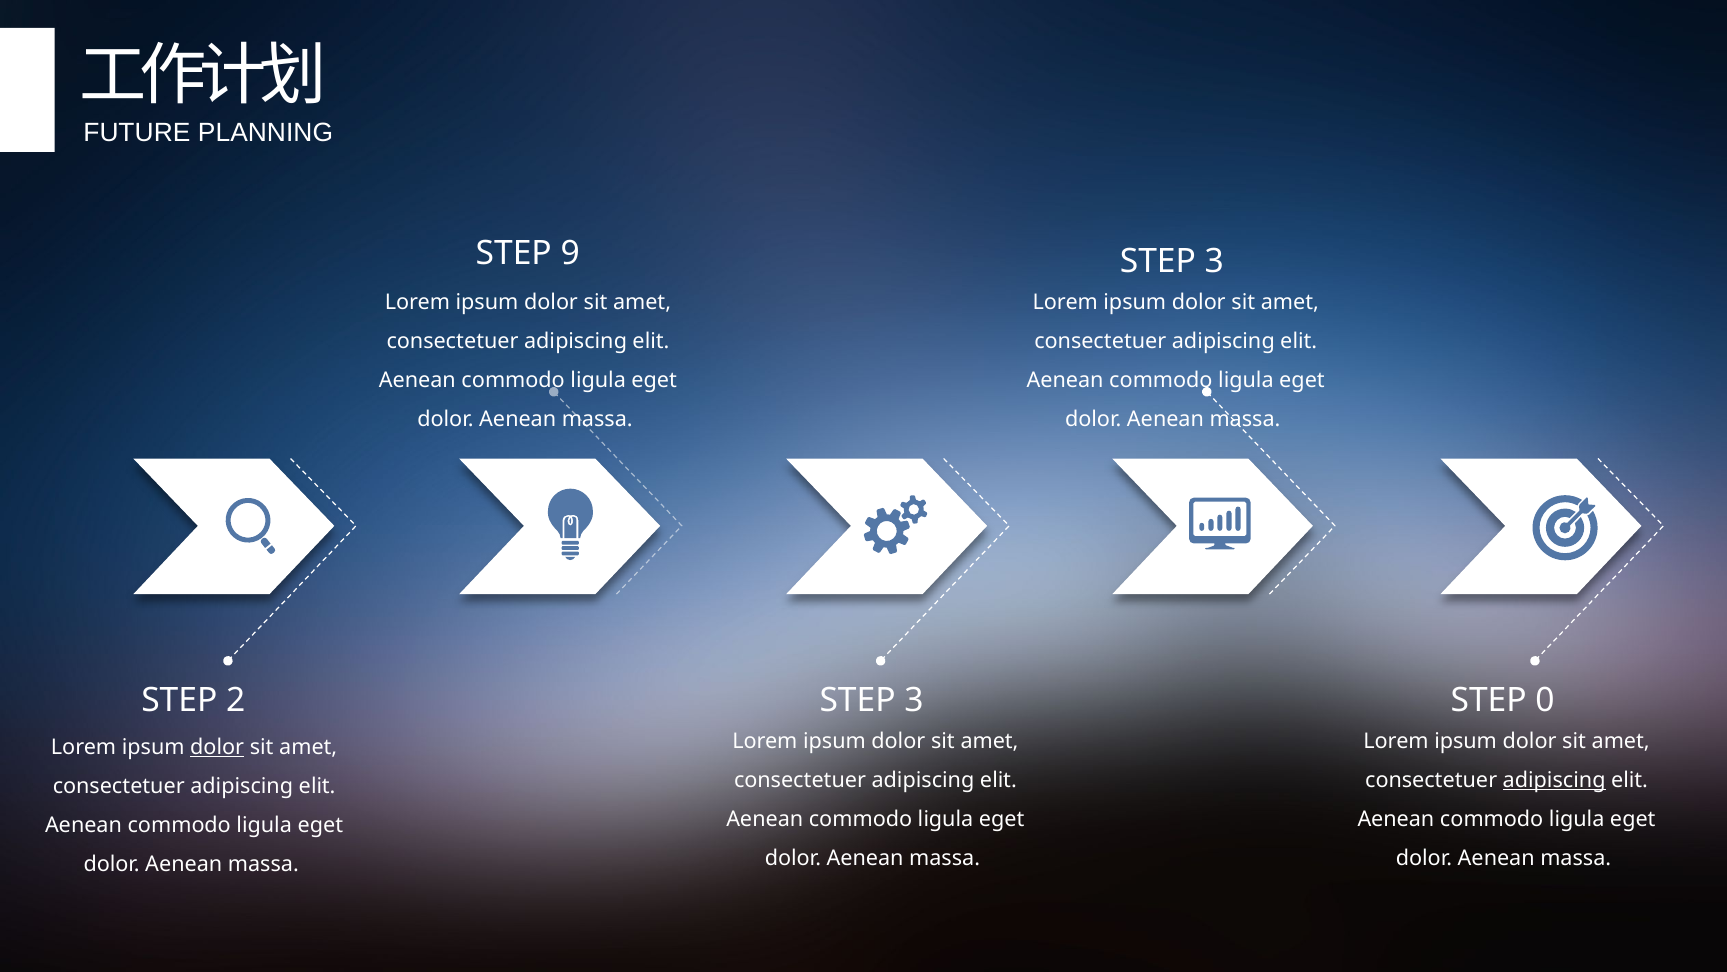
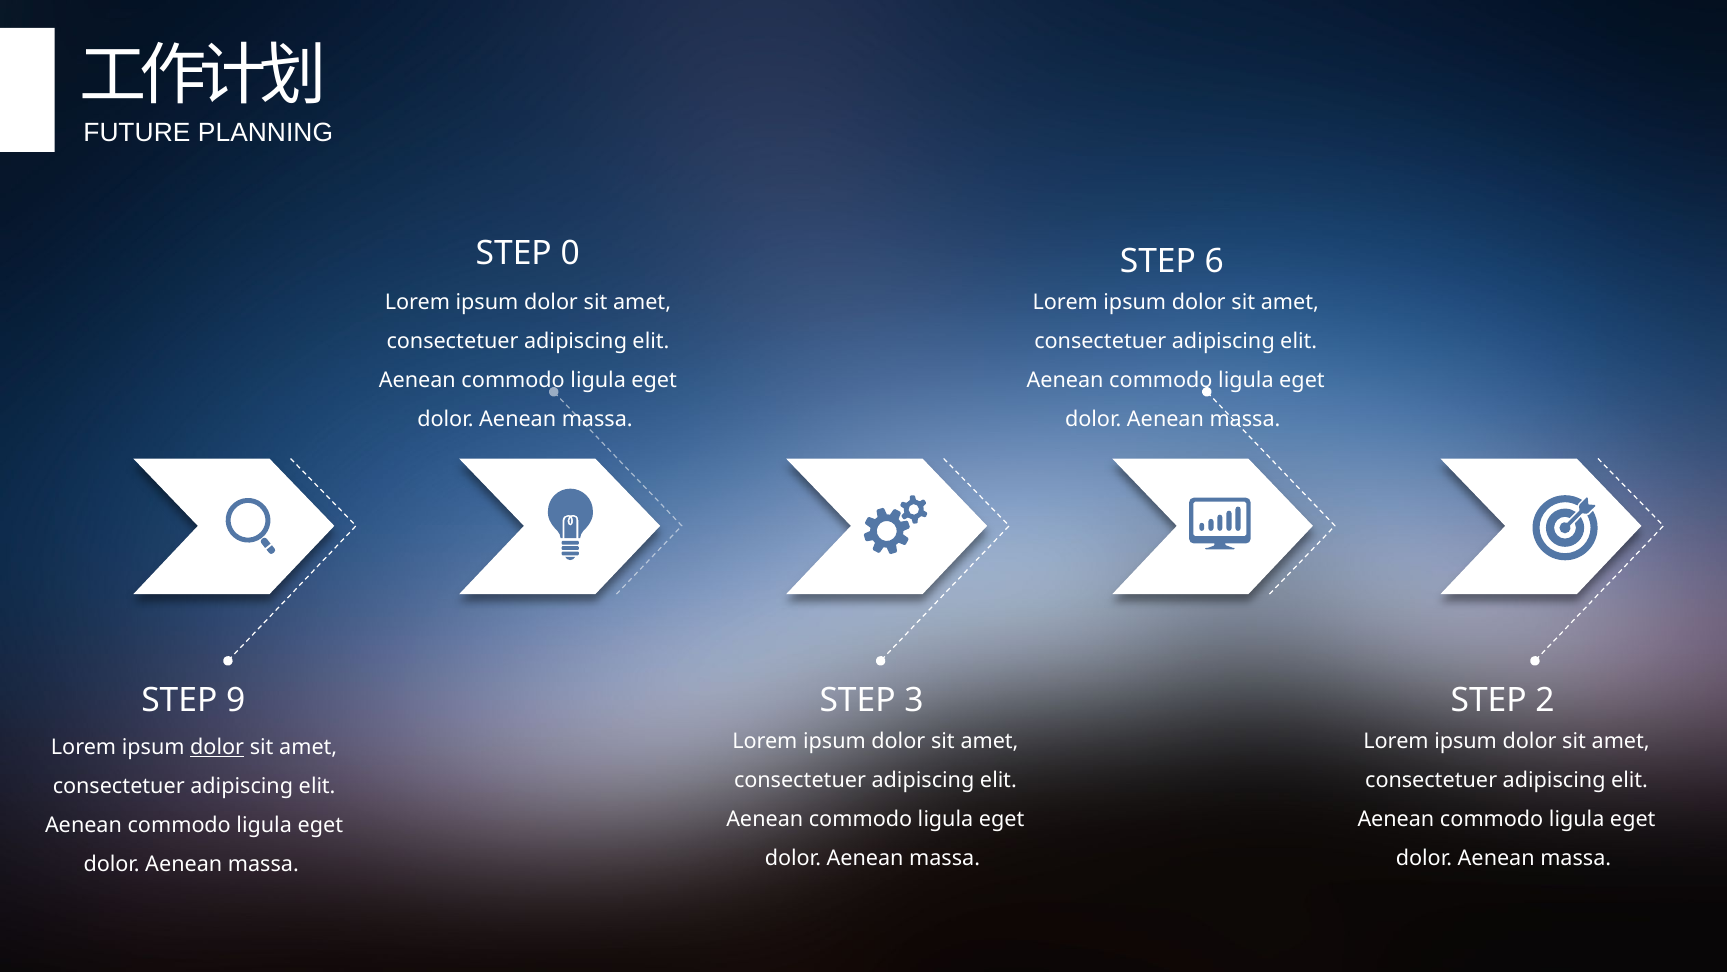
9: 9 -> 0
3 at (1214, 262): 3 -> 6
2: 2 -> 9
0: 0 -> 2
adipiscing at (1554, 780) underline: present -> none
